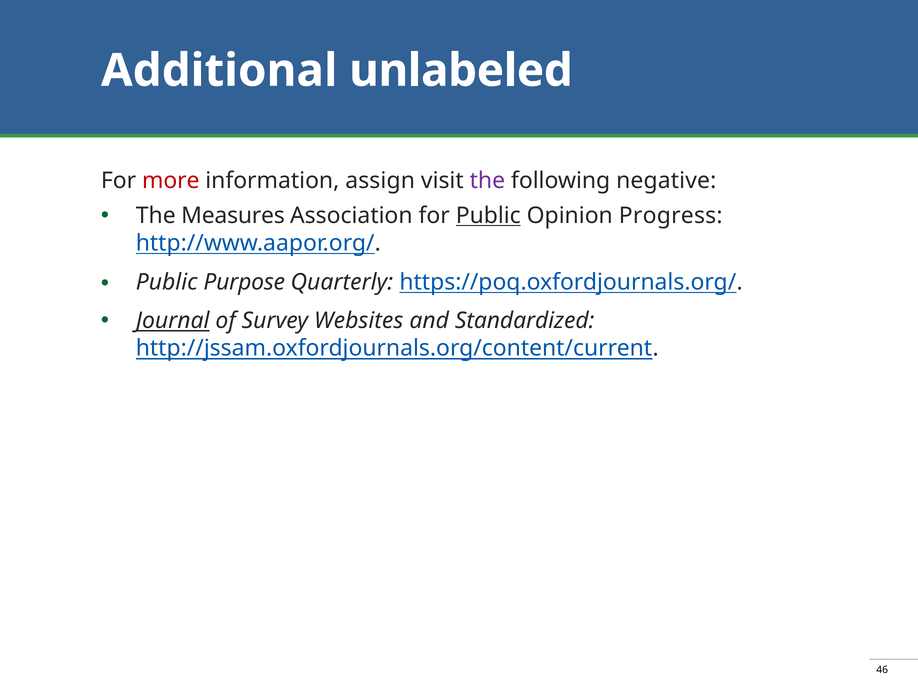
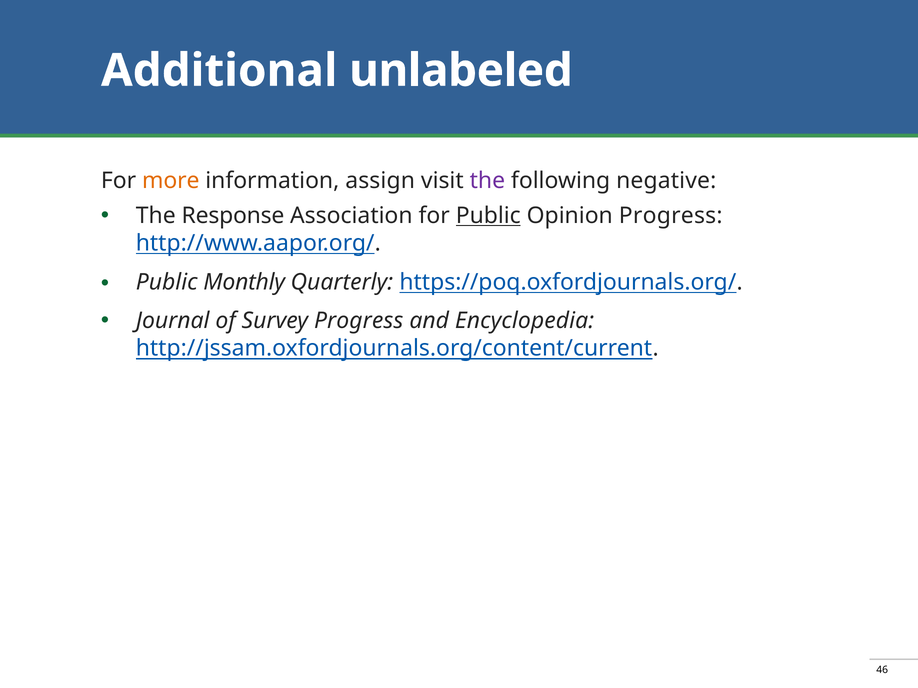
more colour: red -> orange
Measures: Measures -> Response
Purpose: Purpose -> Monthly
Journal underline: present -> none
Survey Websites: Websites -> Progress
Standardized: Standardized -> Encyclopedia
